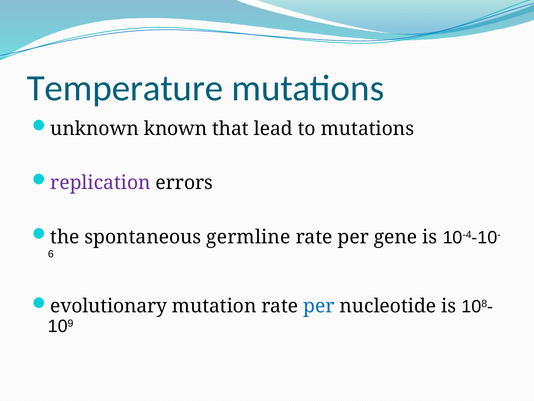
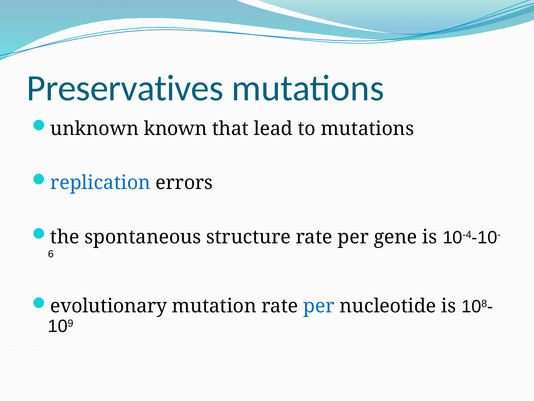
Temperature: Temperature -> Preservatives
replication colour: purple -> blue
germline: germline -> structure
